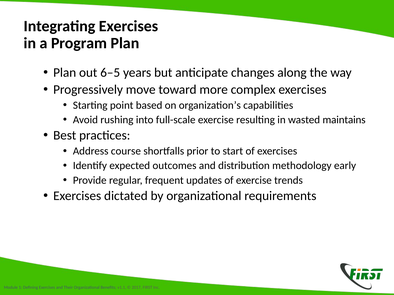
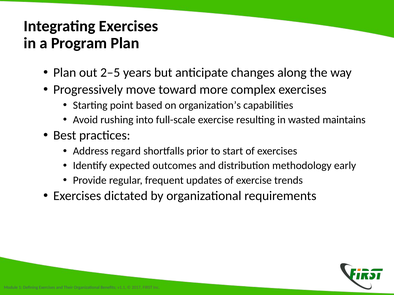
6–5: 6–5 -> 2–5
course: course -> regard
